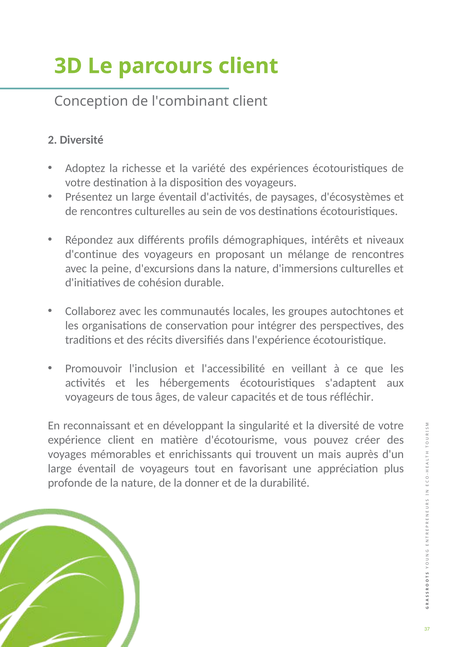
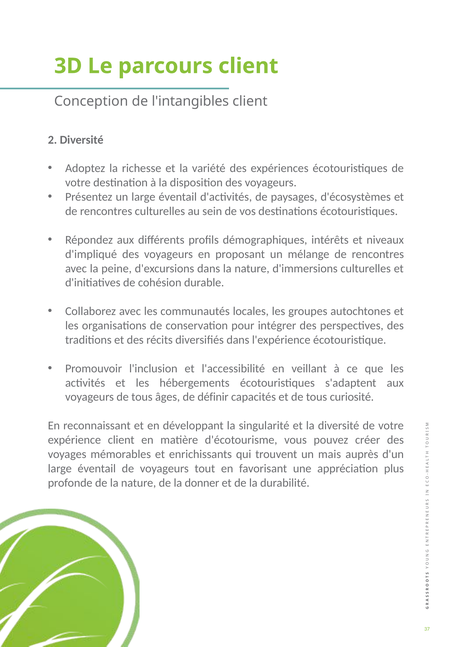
l'combinant: l'combinant -> l'intangibles
d'continue: d'continue -> d'impliqué
valeur: valeur -> définir
réfléchir: réfléchir -> curiosité
